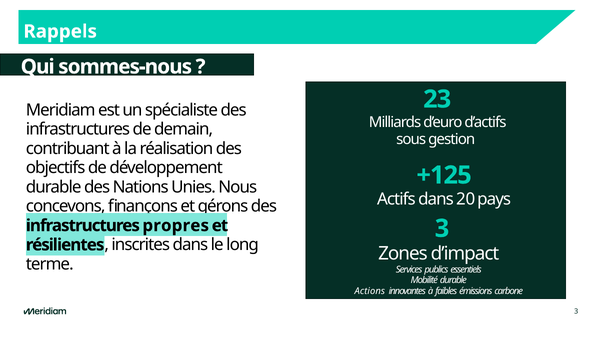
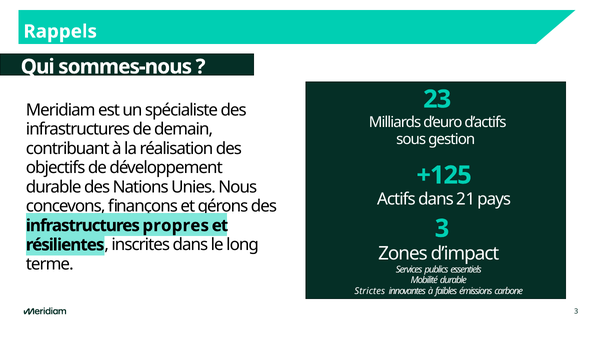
20: 20 -> 21
Actions: Actions -> Strictes
